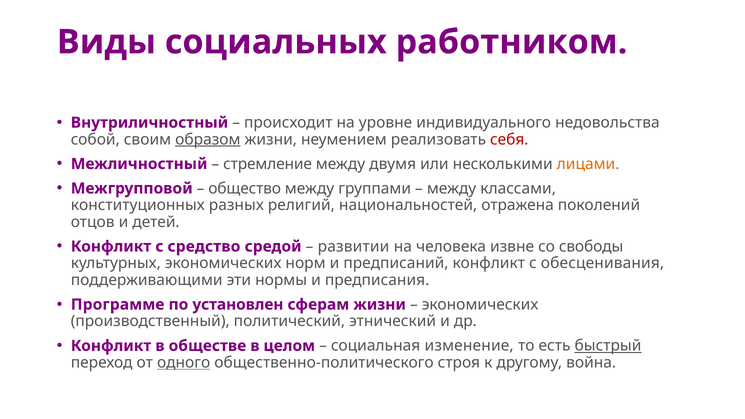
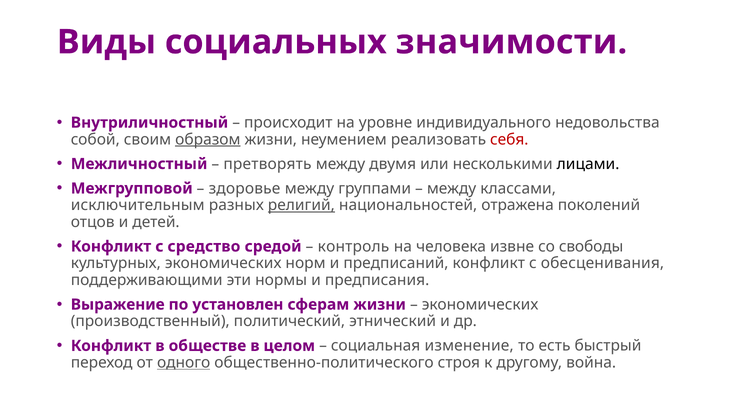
работником: работником -> значимости
стремление: стремление -> претворять
лицами colour: orange -> black
общество: общество -> здоровье
конституционных: конституционных -> исключительным
религий underline: none -> present
развитии: развитии -> контроль
Программе: Программе -> Выражение
быстрый underline: present -> none
